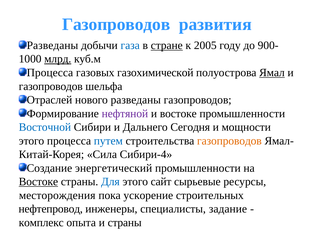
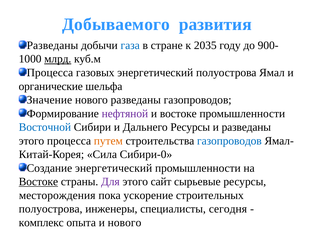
Газопроводов at (116, 24): Газопроводов -> Добываемого
стране underline: present -> none
2005: 2005 -> 2035
газовых газохимической: газохимической -> энергетический
Ямал underline: present -> none
газопроводов at (51, 86): газопроводов -> органические
Отраслей: Отраслей -> Значение
Дальнего Сегодня: Сегодня -> Ресурсы
и мощности: мощности -> разведаны
путем colour: blue -> orange
газопроводов at (229, 140) colour: orange -> blue
Сибири-4: Сибири-4 -> Сибири-0
Для colour: blue -> purple
нефтепровод at (51, 208): нефтепровод -> полуострова
задание: задание -> сегодня
и страны: страны -> нового
